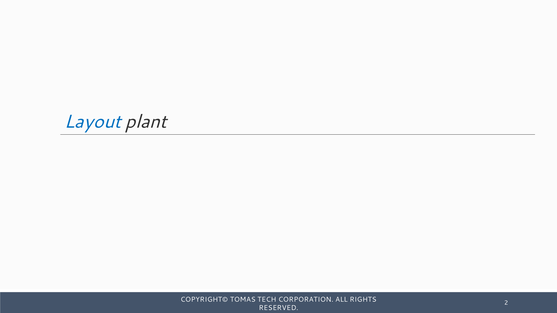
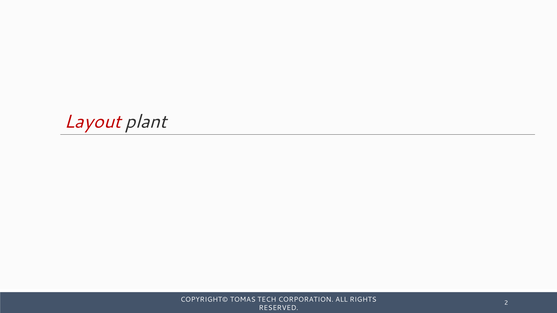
Layout colour: blue -> red
